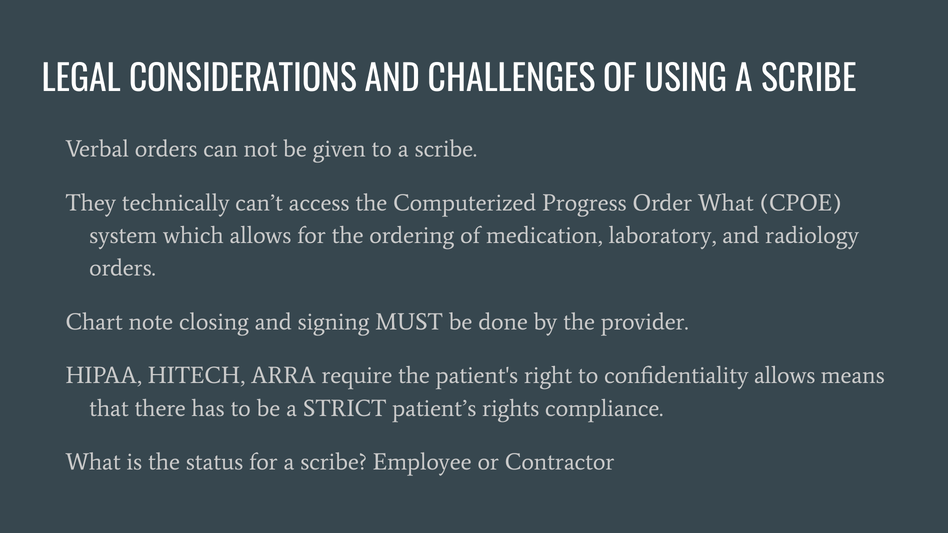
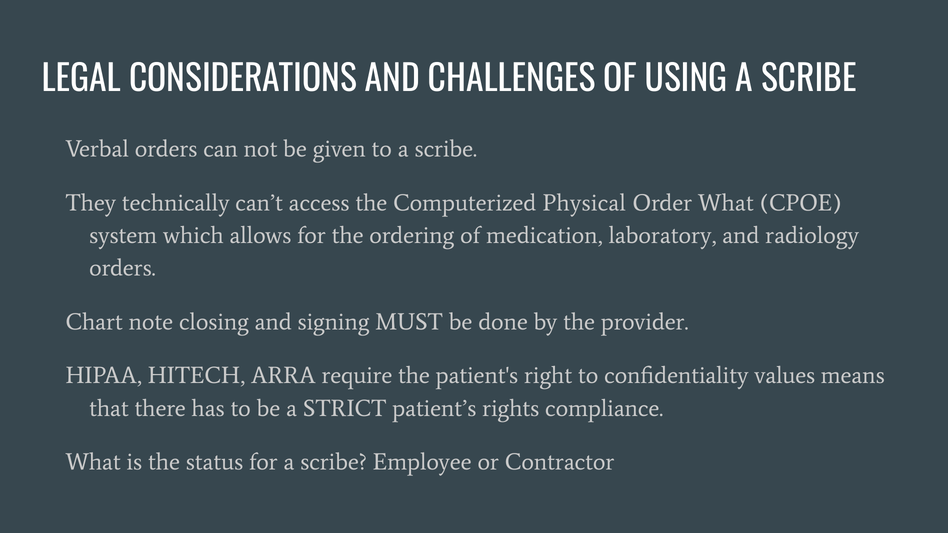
Progress: Progress -> Physical
confidentiality allows: allows -> values
